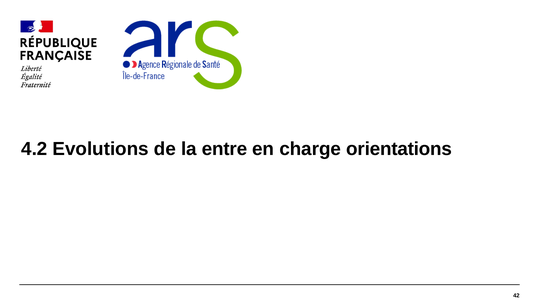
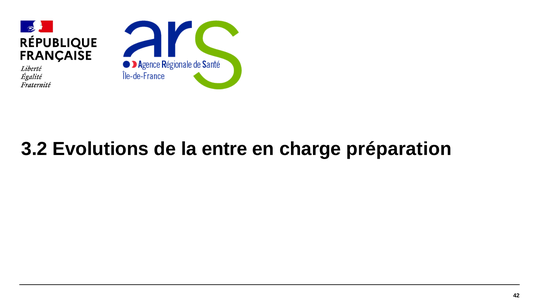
4.2: 4.2 -> 3.2
orientations: orientations -> préparation
